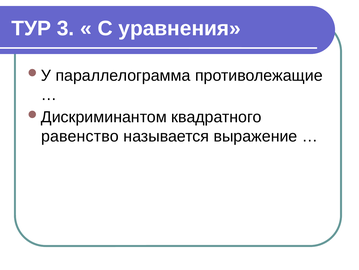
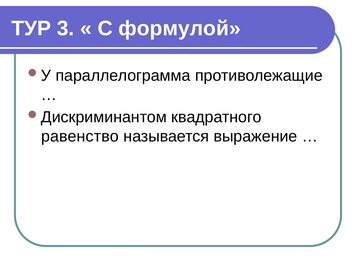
уравнения: уравнения -> формулой
